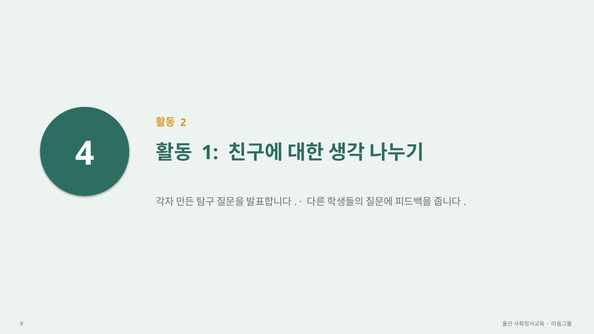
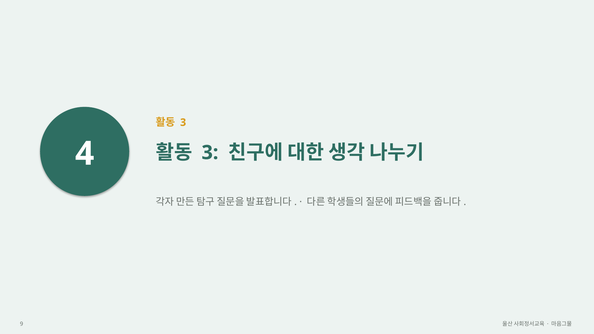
2 at (183, 122): 2 -> 3
1 at (210, 153): 1 -> 3
